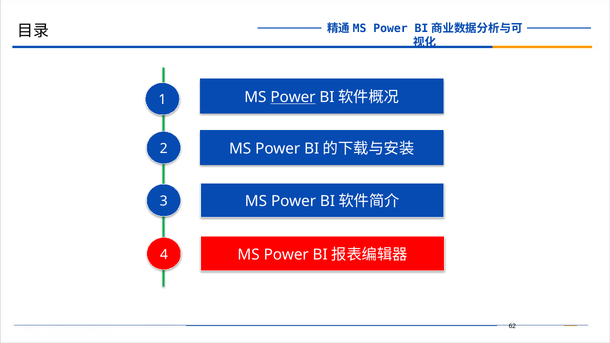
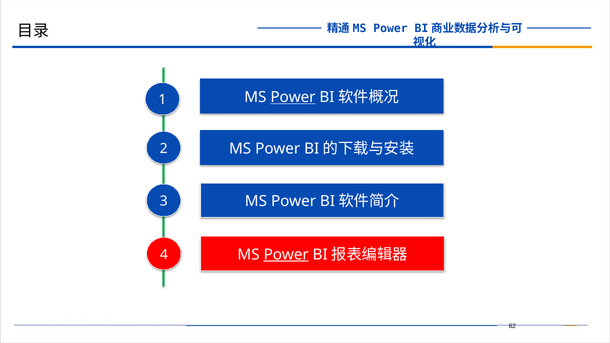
Power at (286, 255) underline: none -> present
